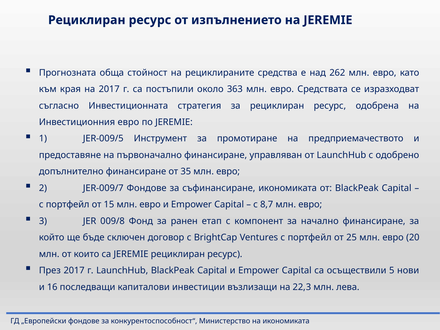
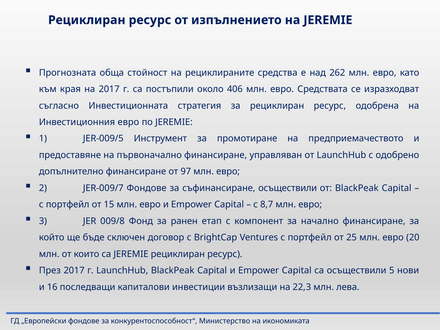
363: 363 -> 406
35: 35 -> 97
съфинансиране икономиката: икономиката -> осъществили
